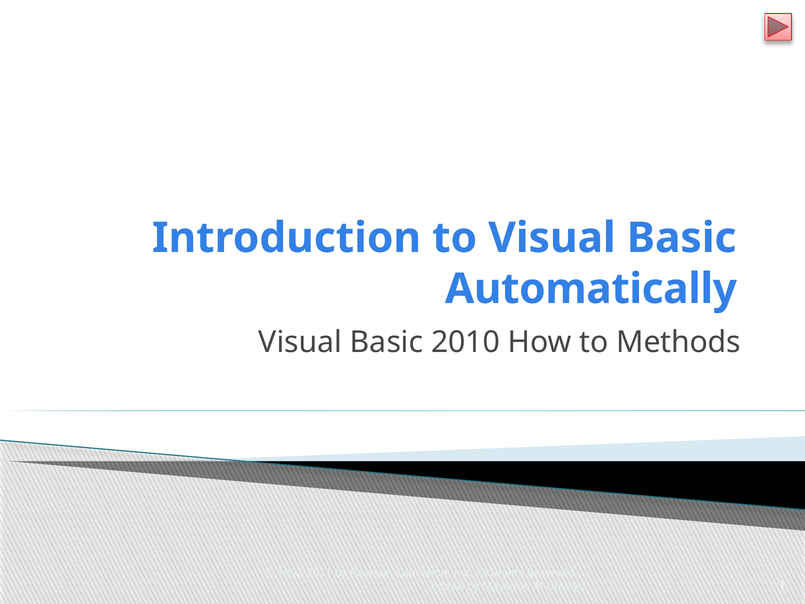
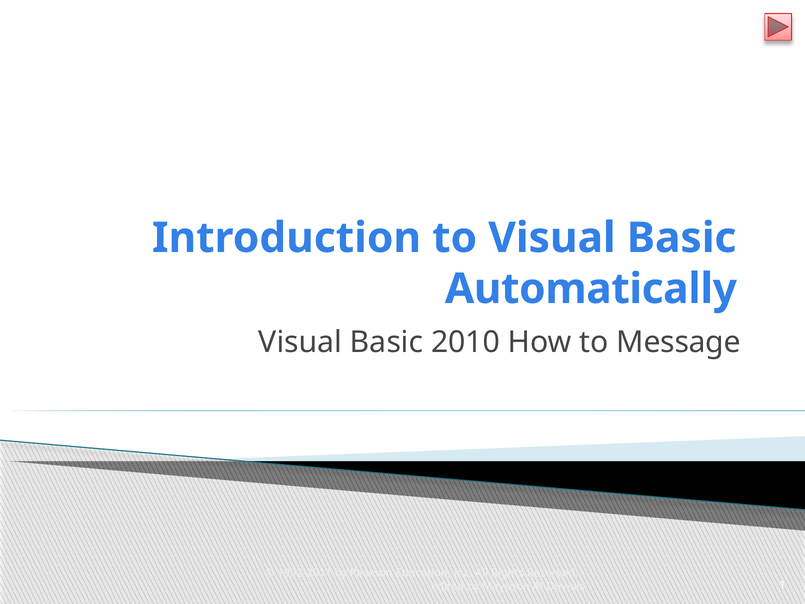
Methods: Methods -> Message
